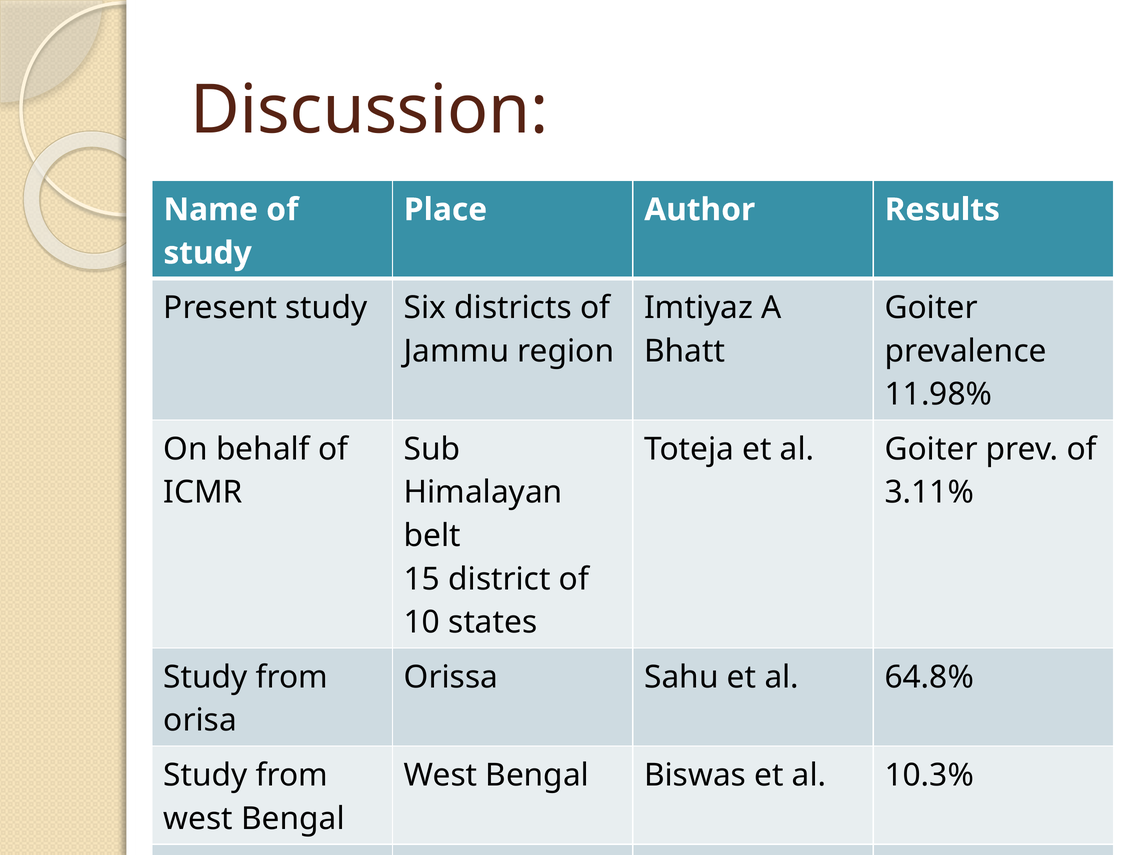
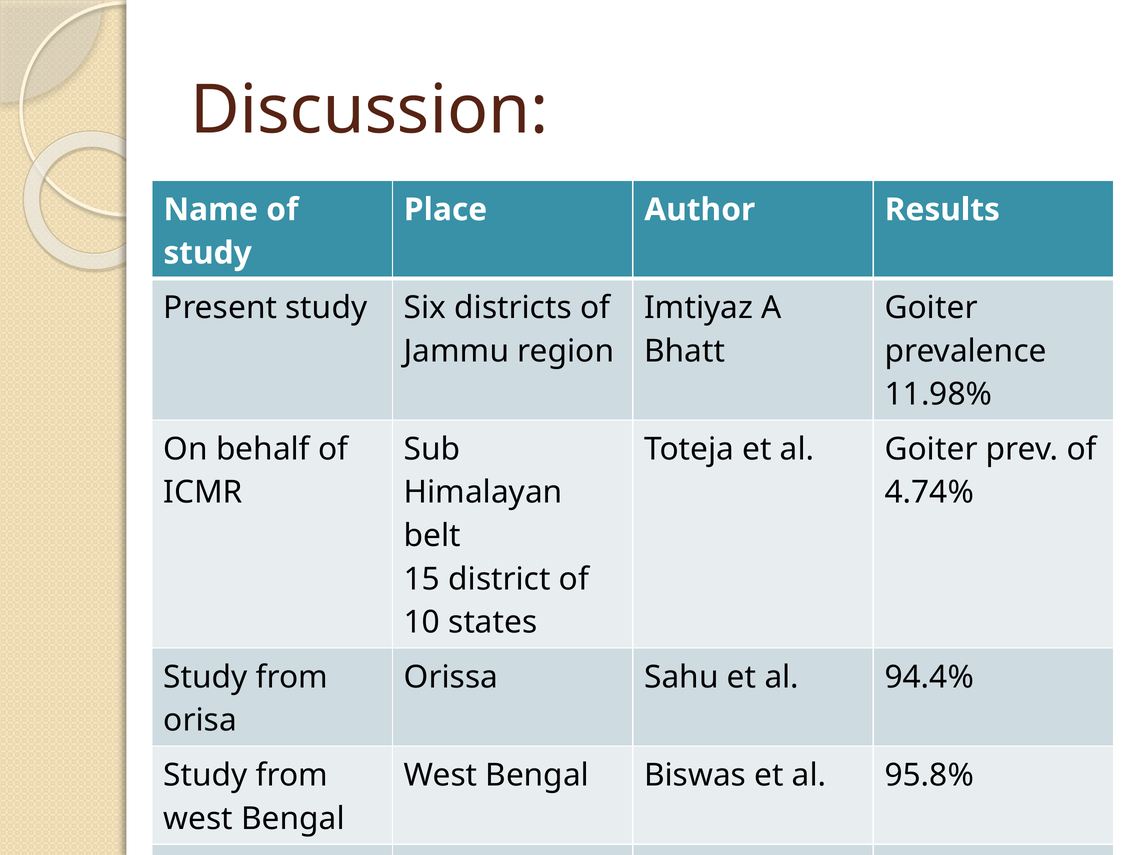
3.11%: 3.11% -> 4.74%
64.8%: 64.8% -> 94.4%
10.3%: 10.3% -> 95.8%
